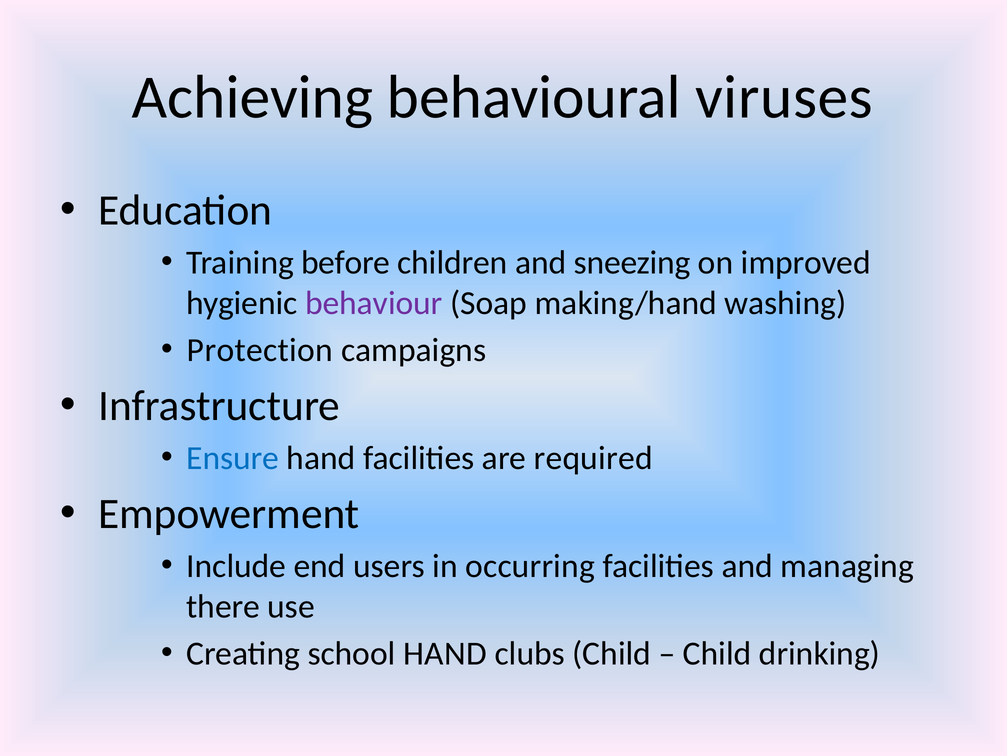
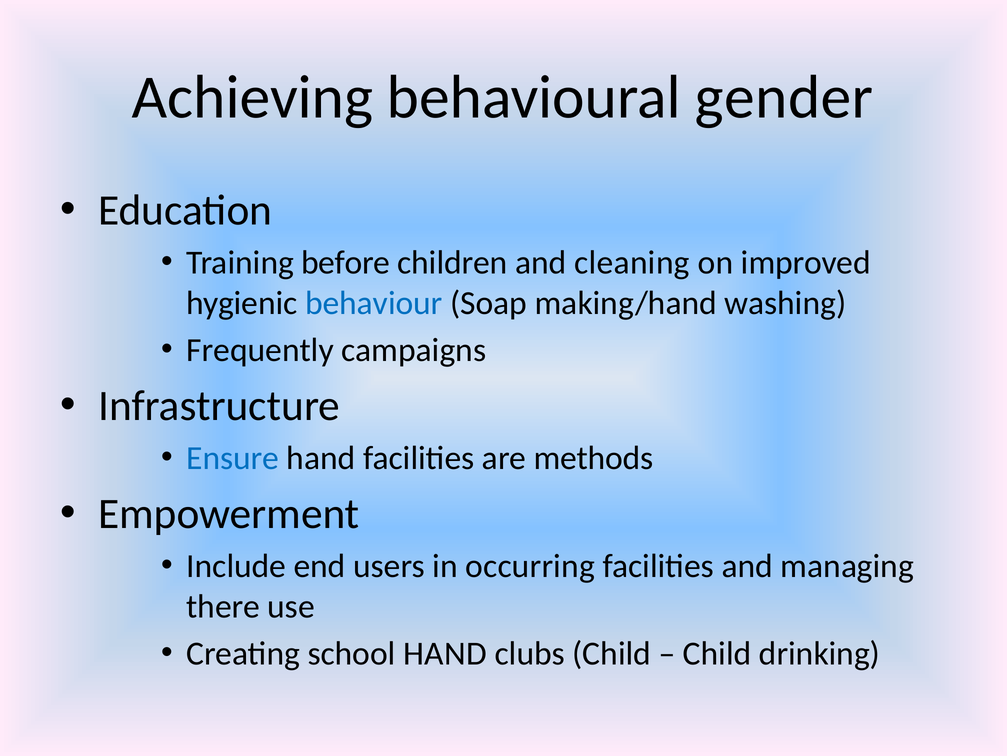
viruses: viruses -> gender
sneezing: sneezing -> cleaning
behaviour colour: purple -> blue
Protection: Protection -> Frequently
required: required -> methods
